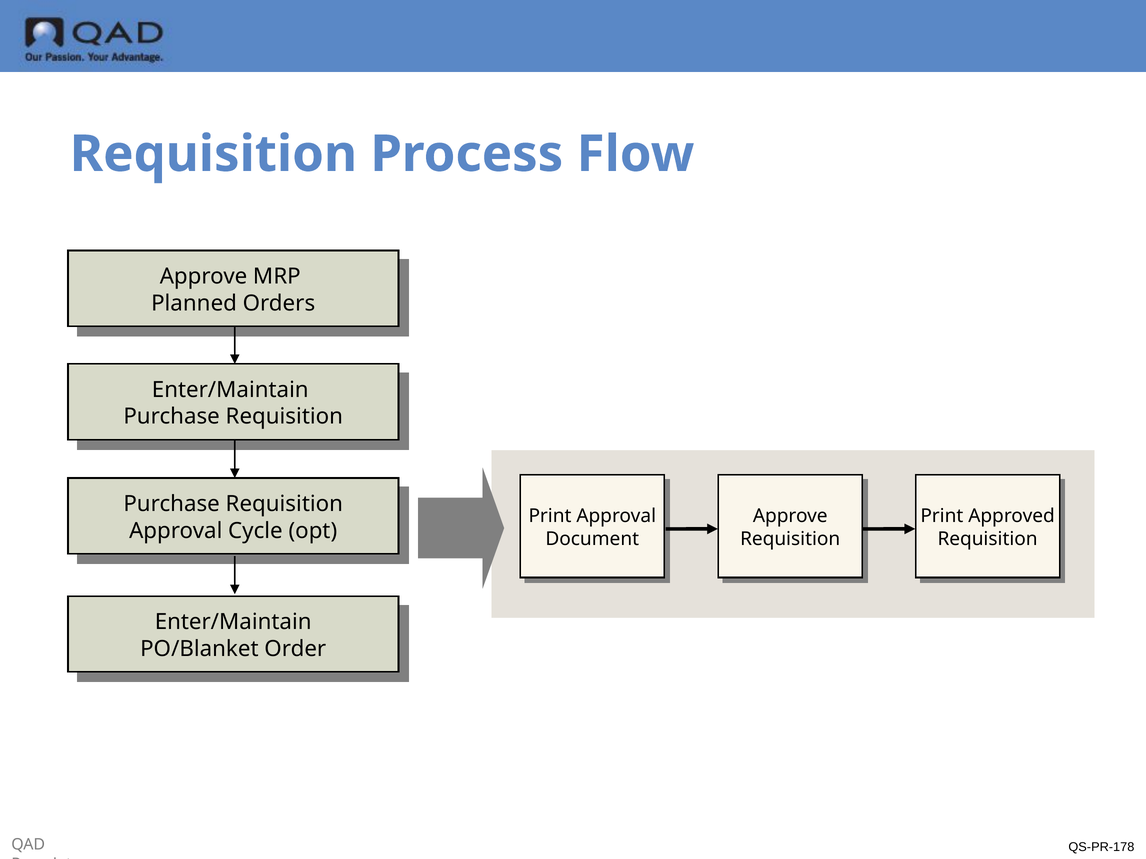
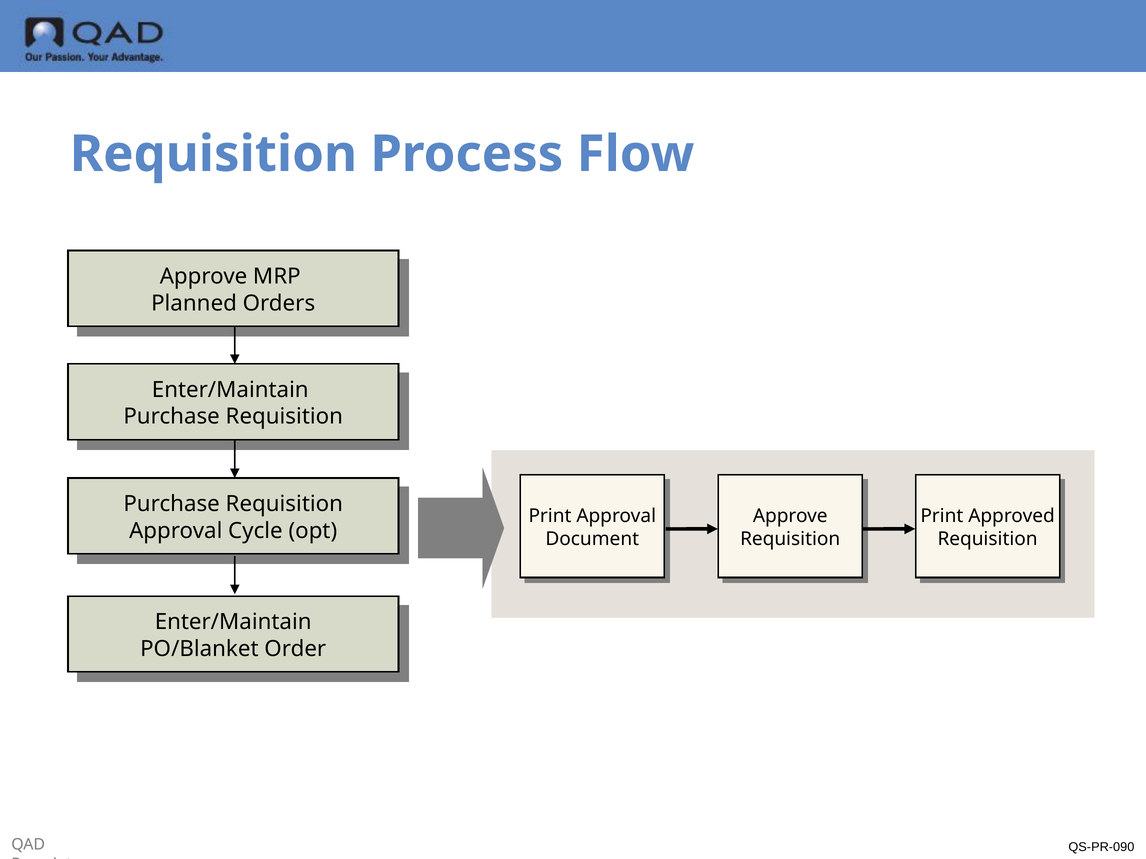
QS-PR-178: QS-PR-178 -> QS-PR-090
